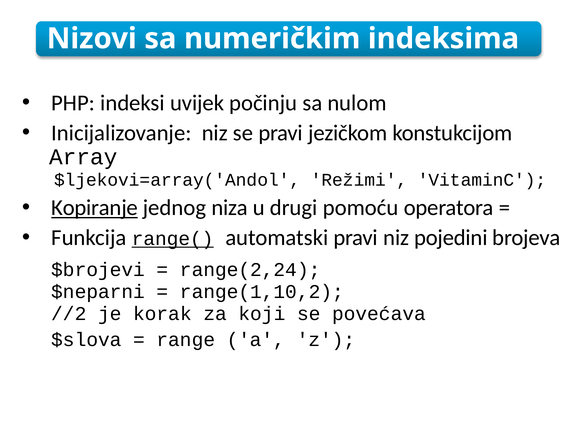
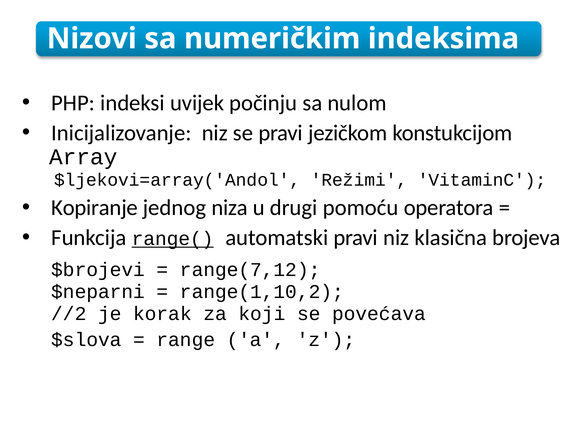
Kopiranje underline: present -> none
pojedini: pojedini -> klasična
range(2,24: range(2,24 -> range(7,12
